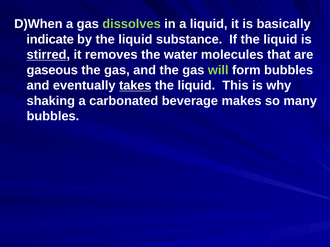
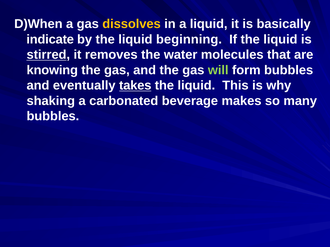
dissolves colour: light green -> yellow
substance: substance -> beginning
gaseous: gaseous -> knowing
